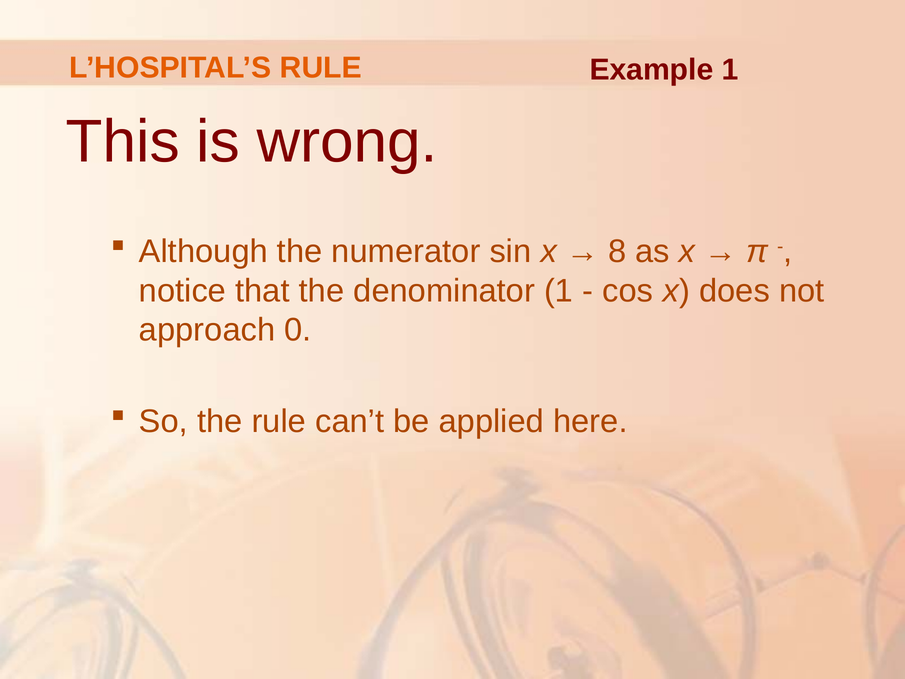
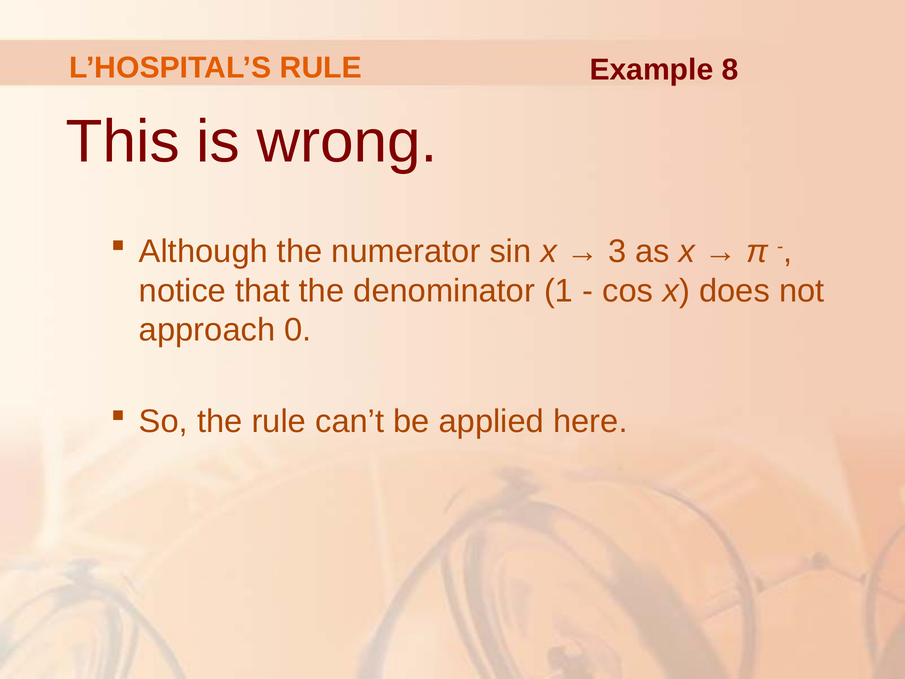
Example 1: 1 -> 8
8: 8 -> 3
